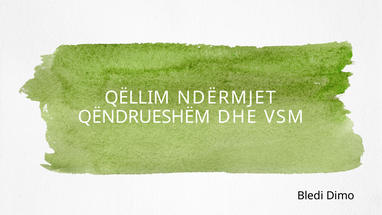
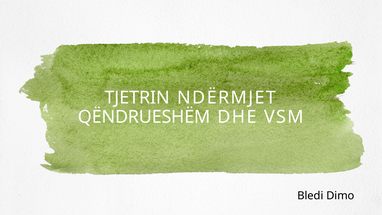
QËLLIM: QËLLIM -> TJETRIN
